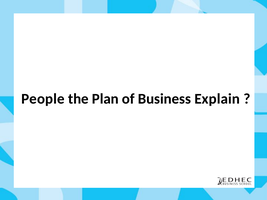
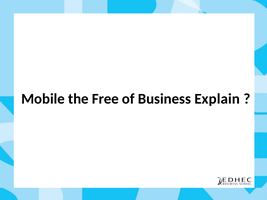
People: People -> Mobile
Plan: Plan -> Free
